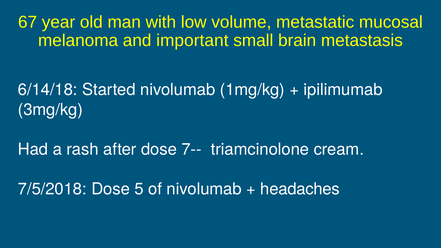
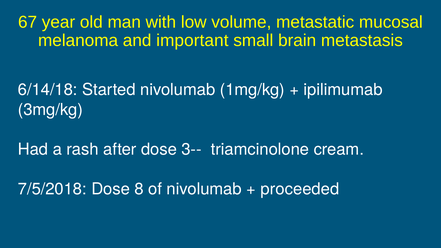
7--: 7-- -> 3--
5: 5 -> 8
headaches: headaches -> proceeded
